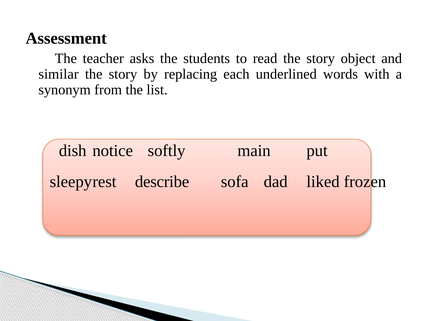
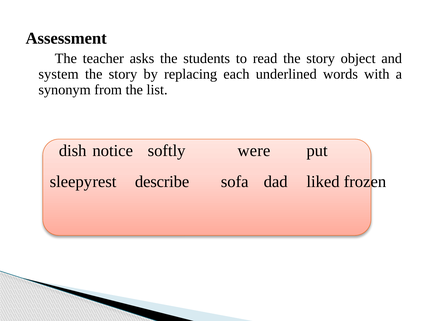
similar: similar -> system
main: main -> were
